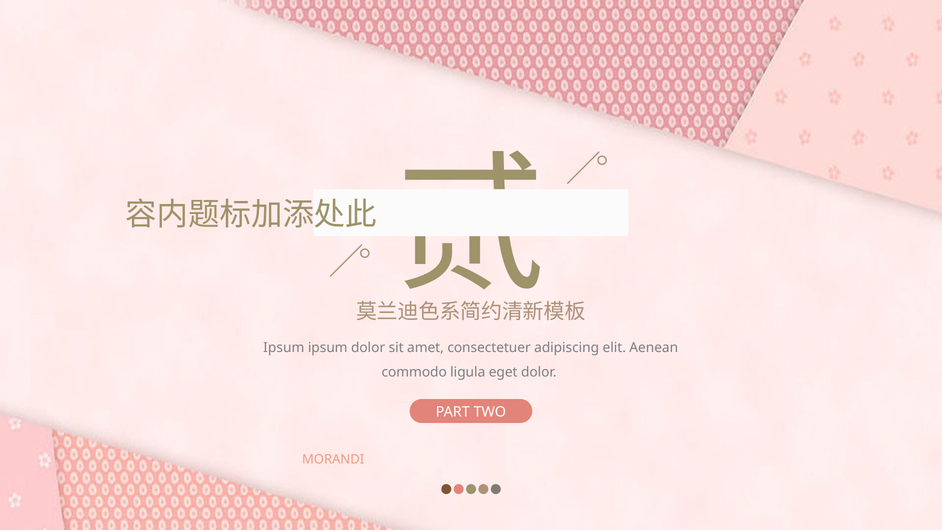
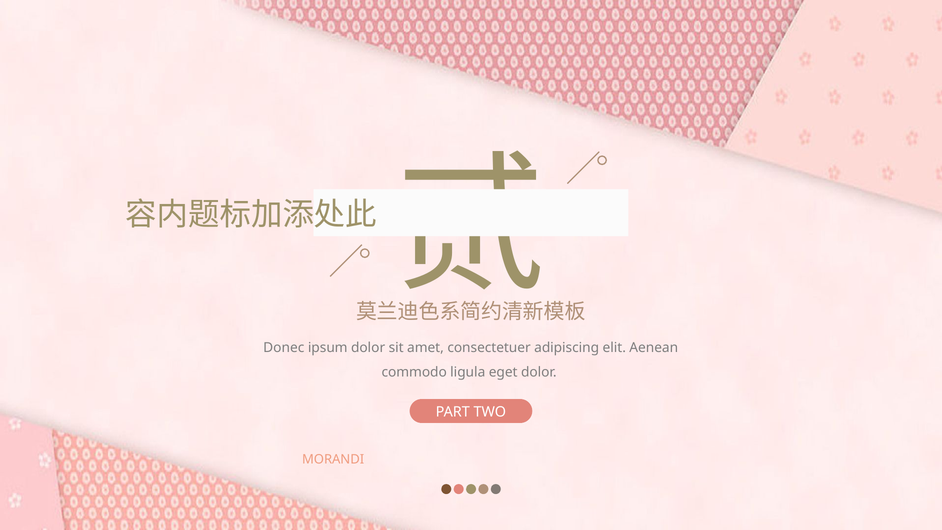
Ipsum at (284, 347): Ipsum -> Donec
